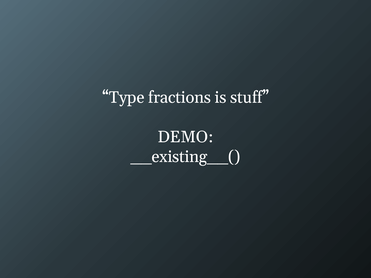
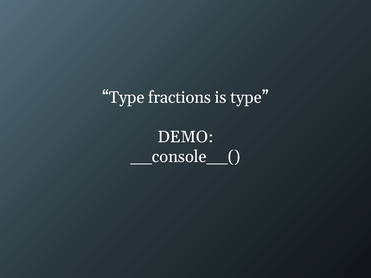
is stuff: stuff -> type
__existing__(: __existing__( -> __console__(
